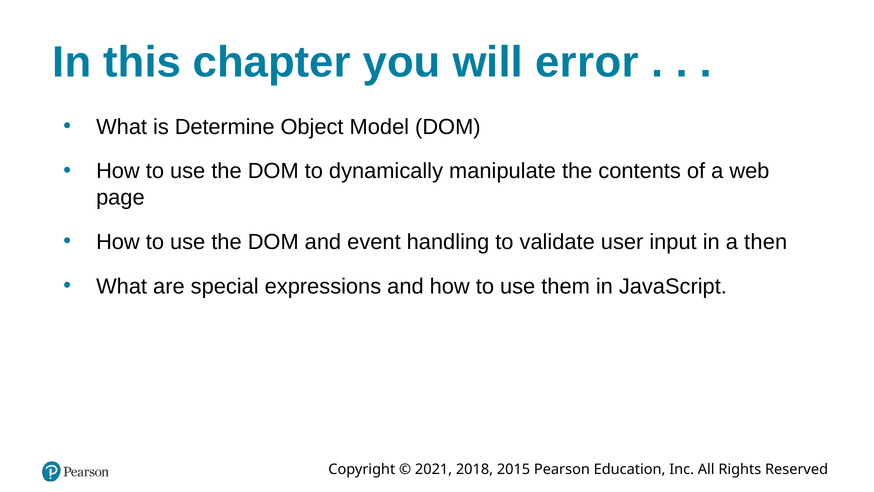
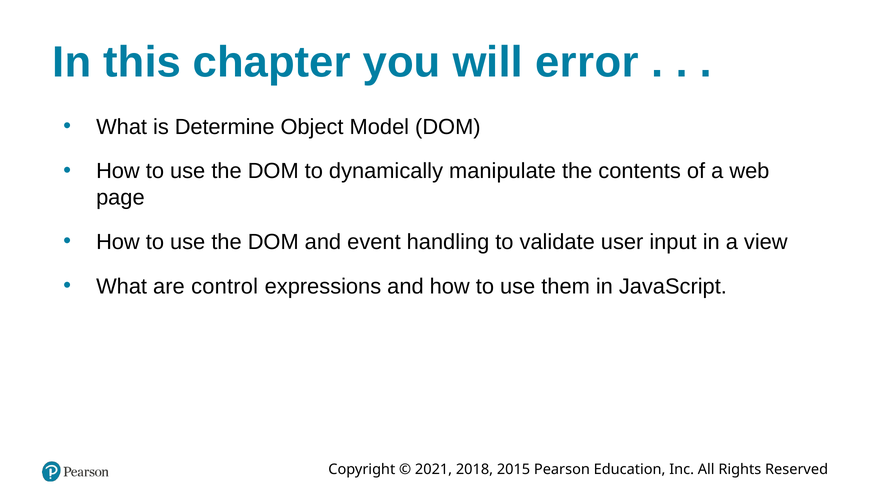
then: then -> view
special: special -> control
